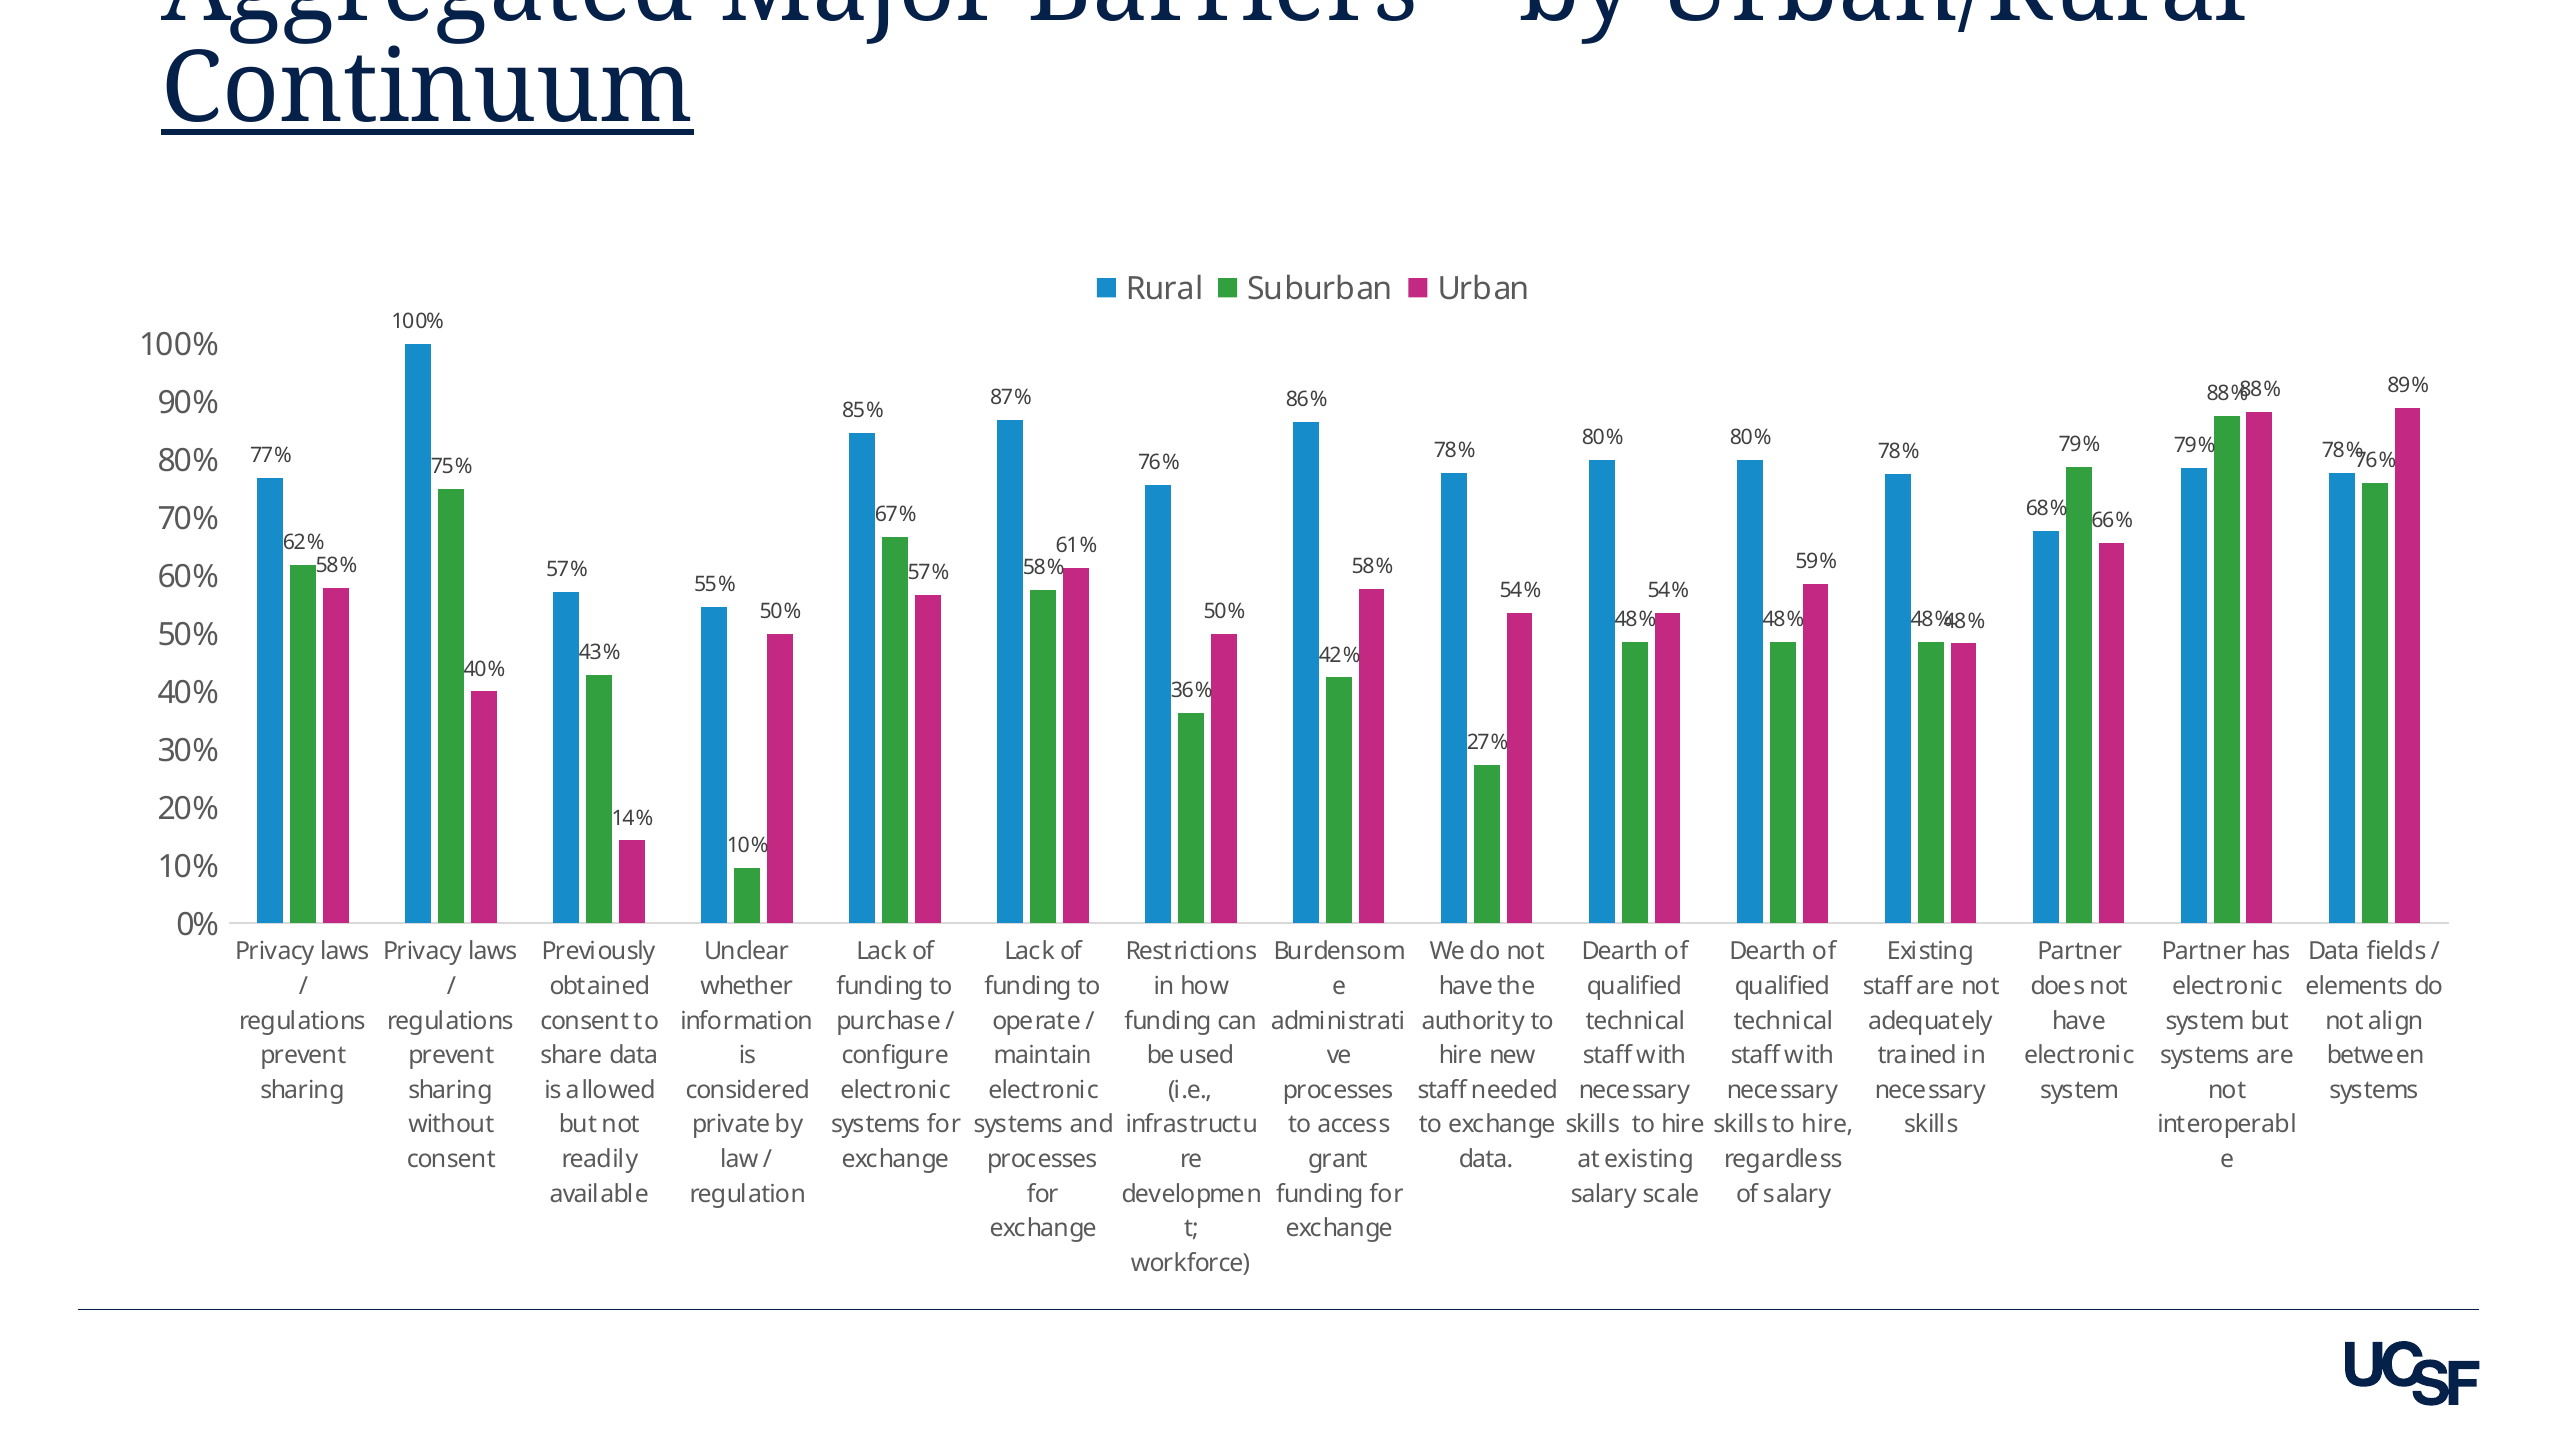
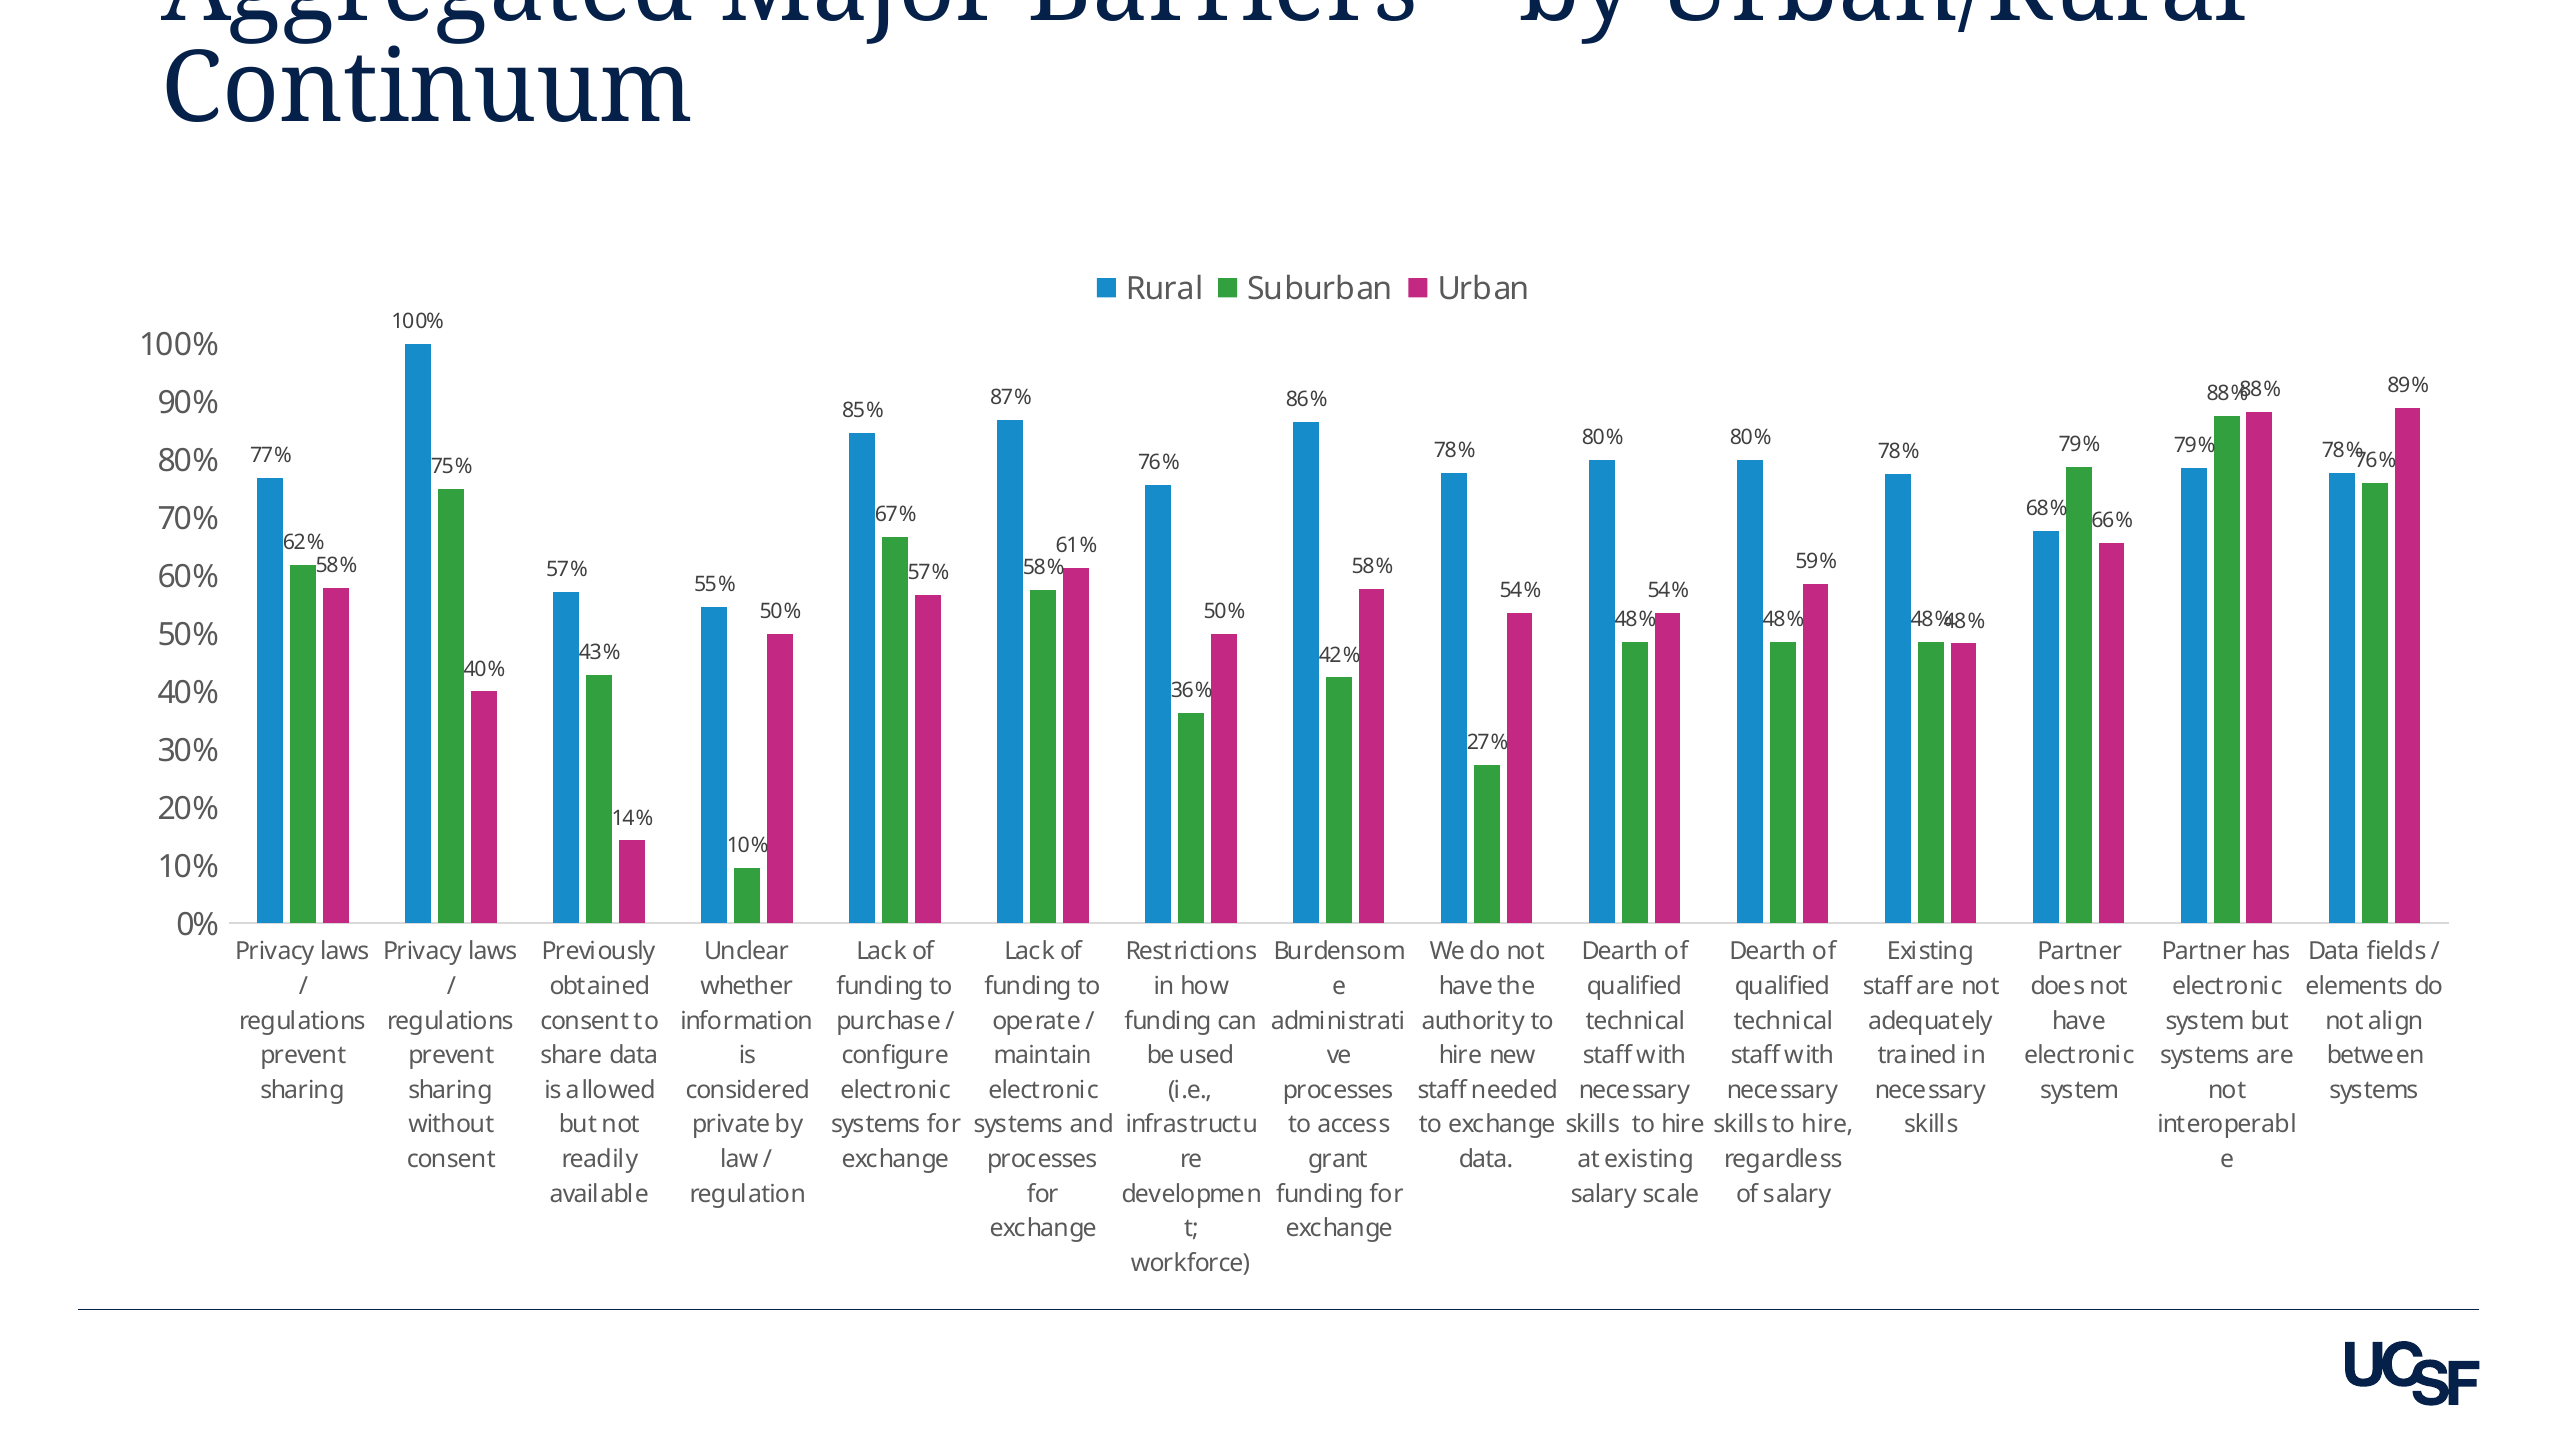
Continuum underline: present -> none
